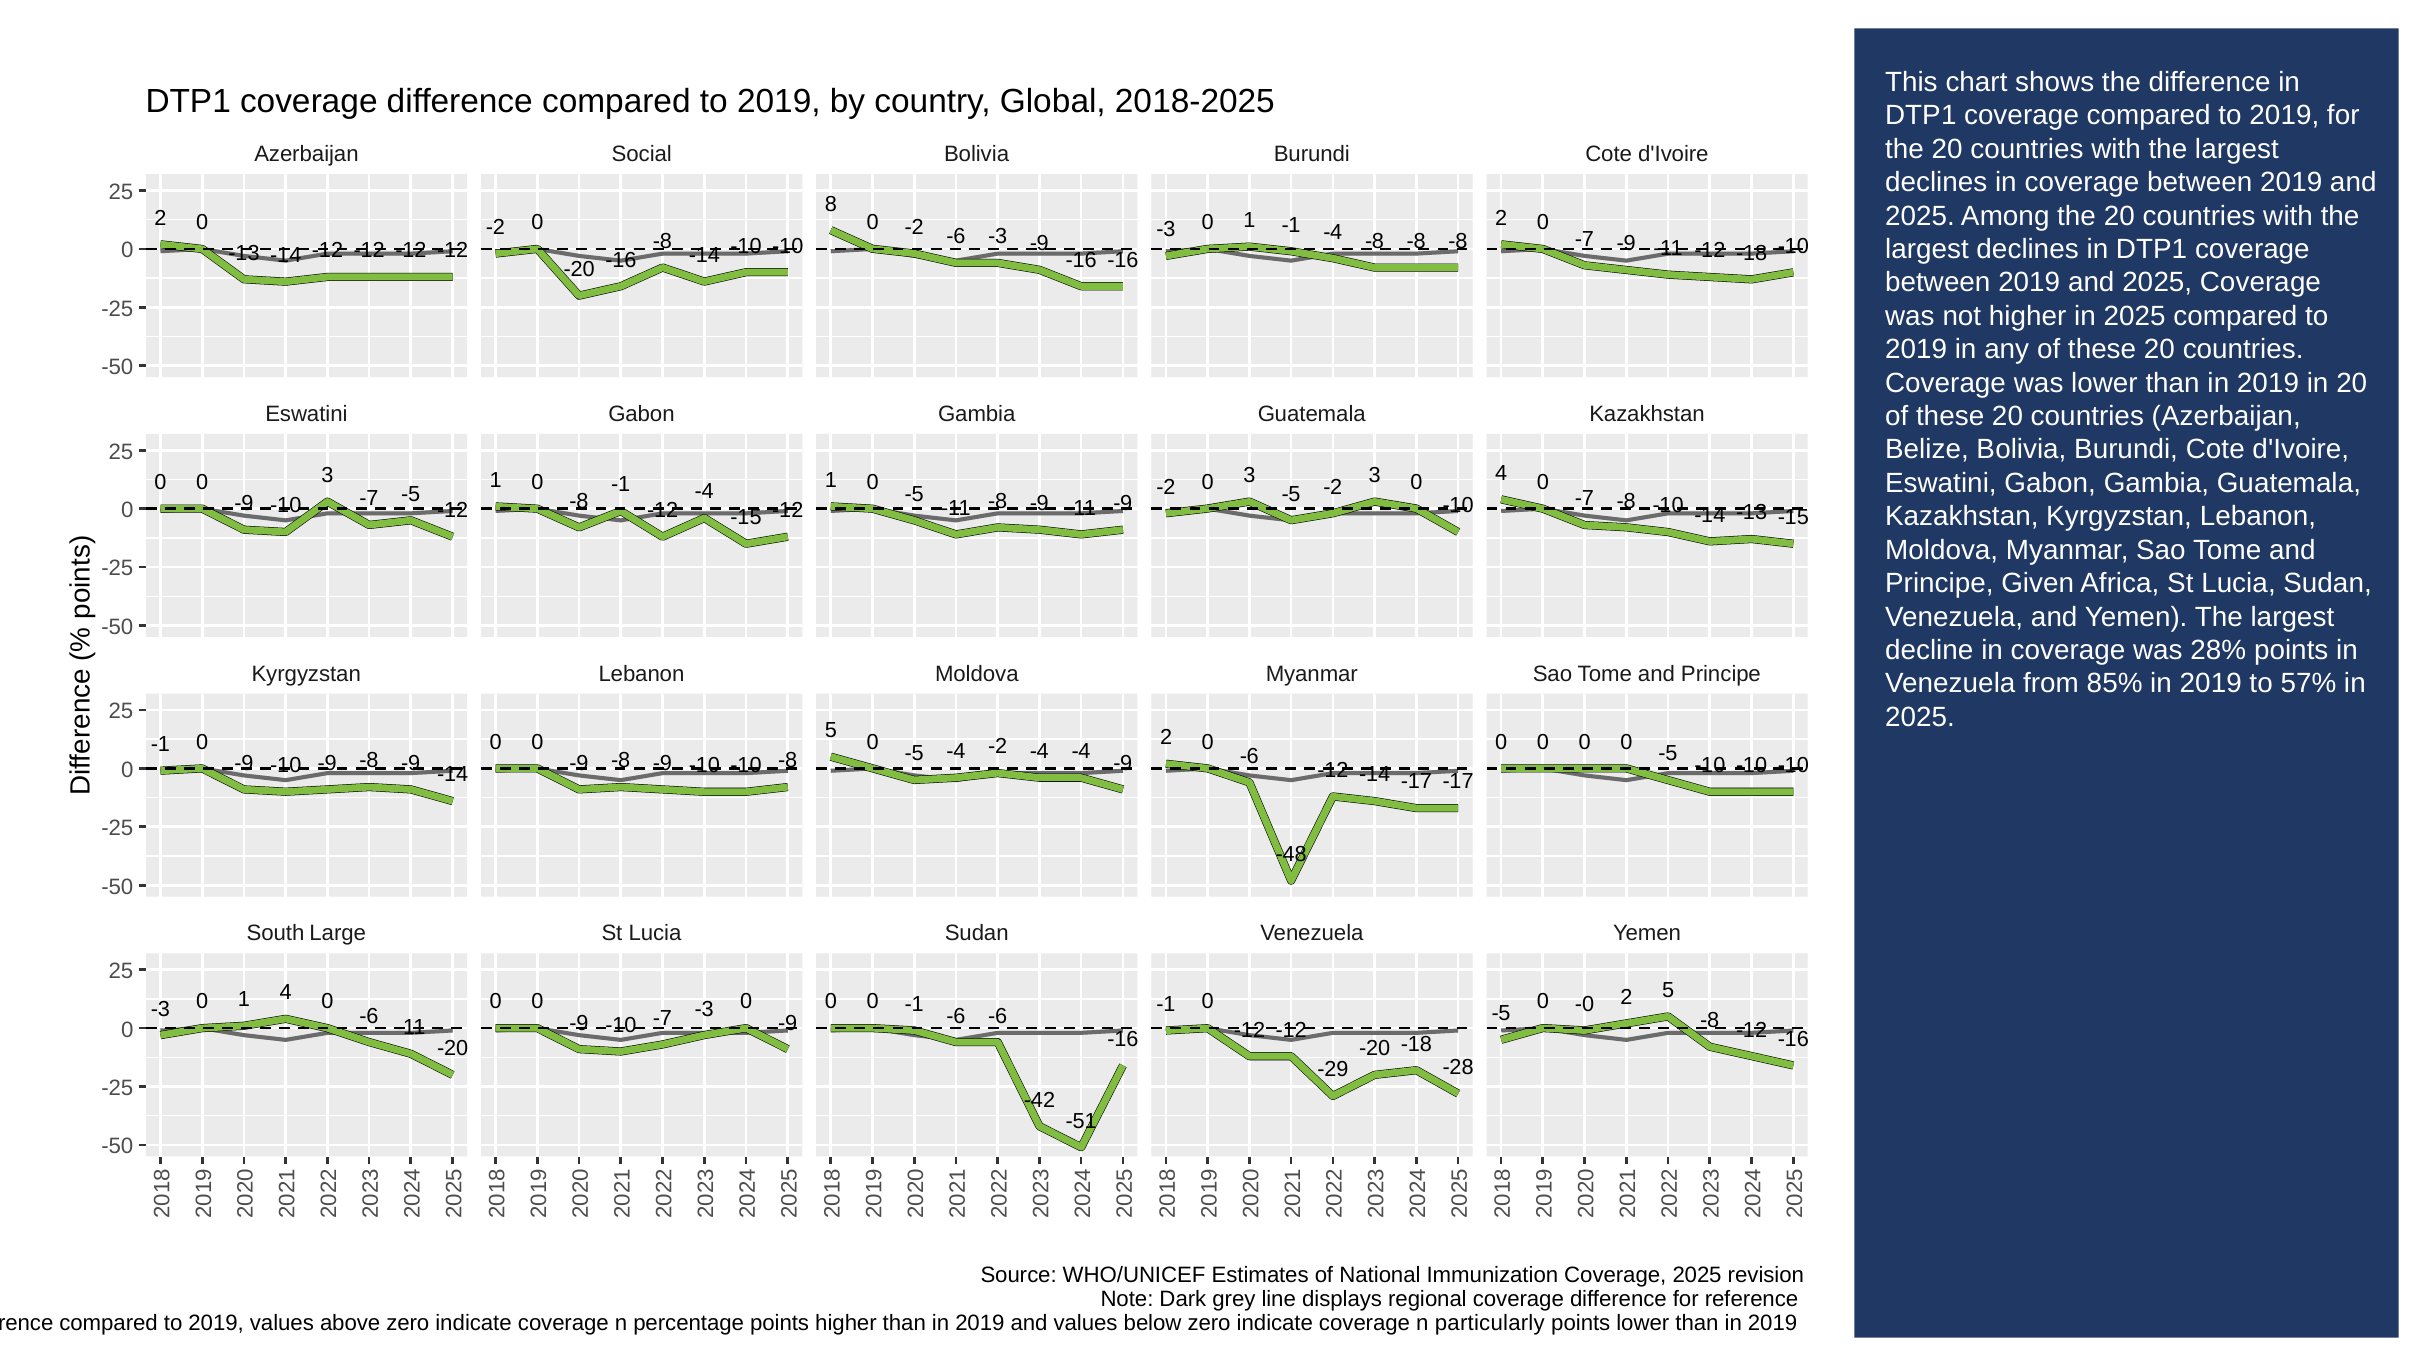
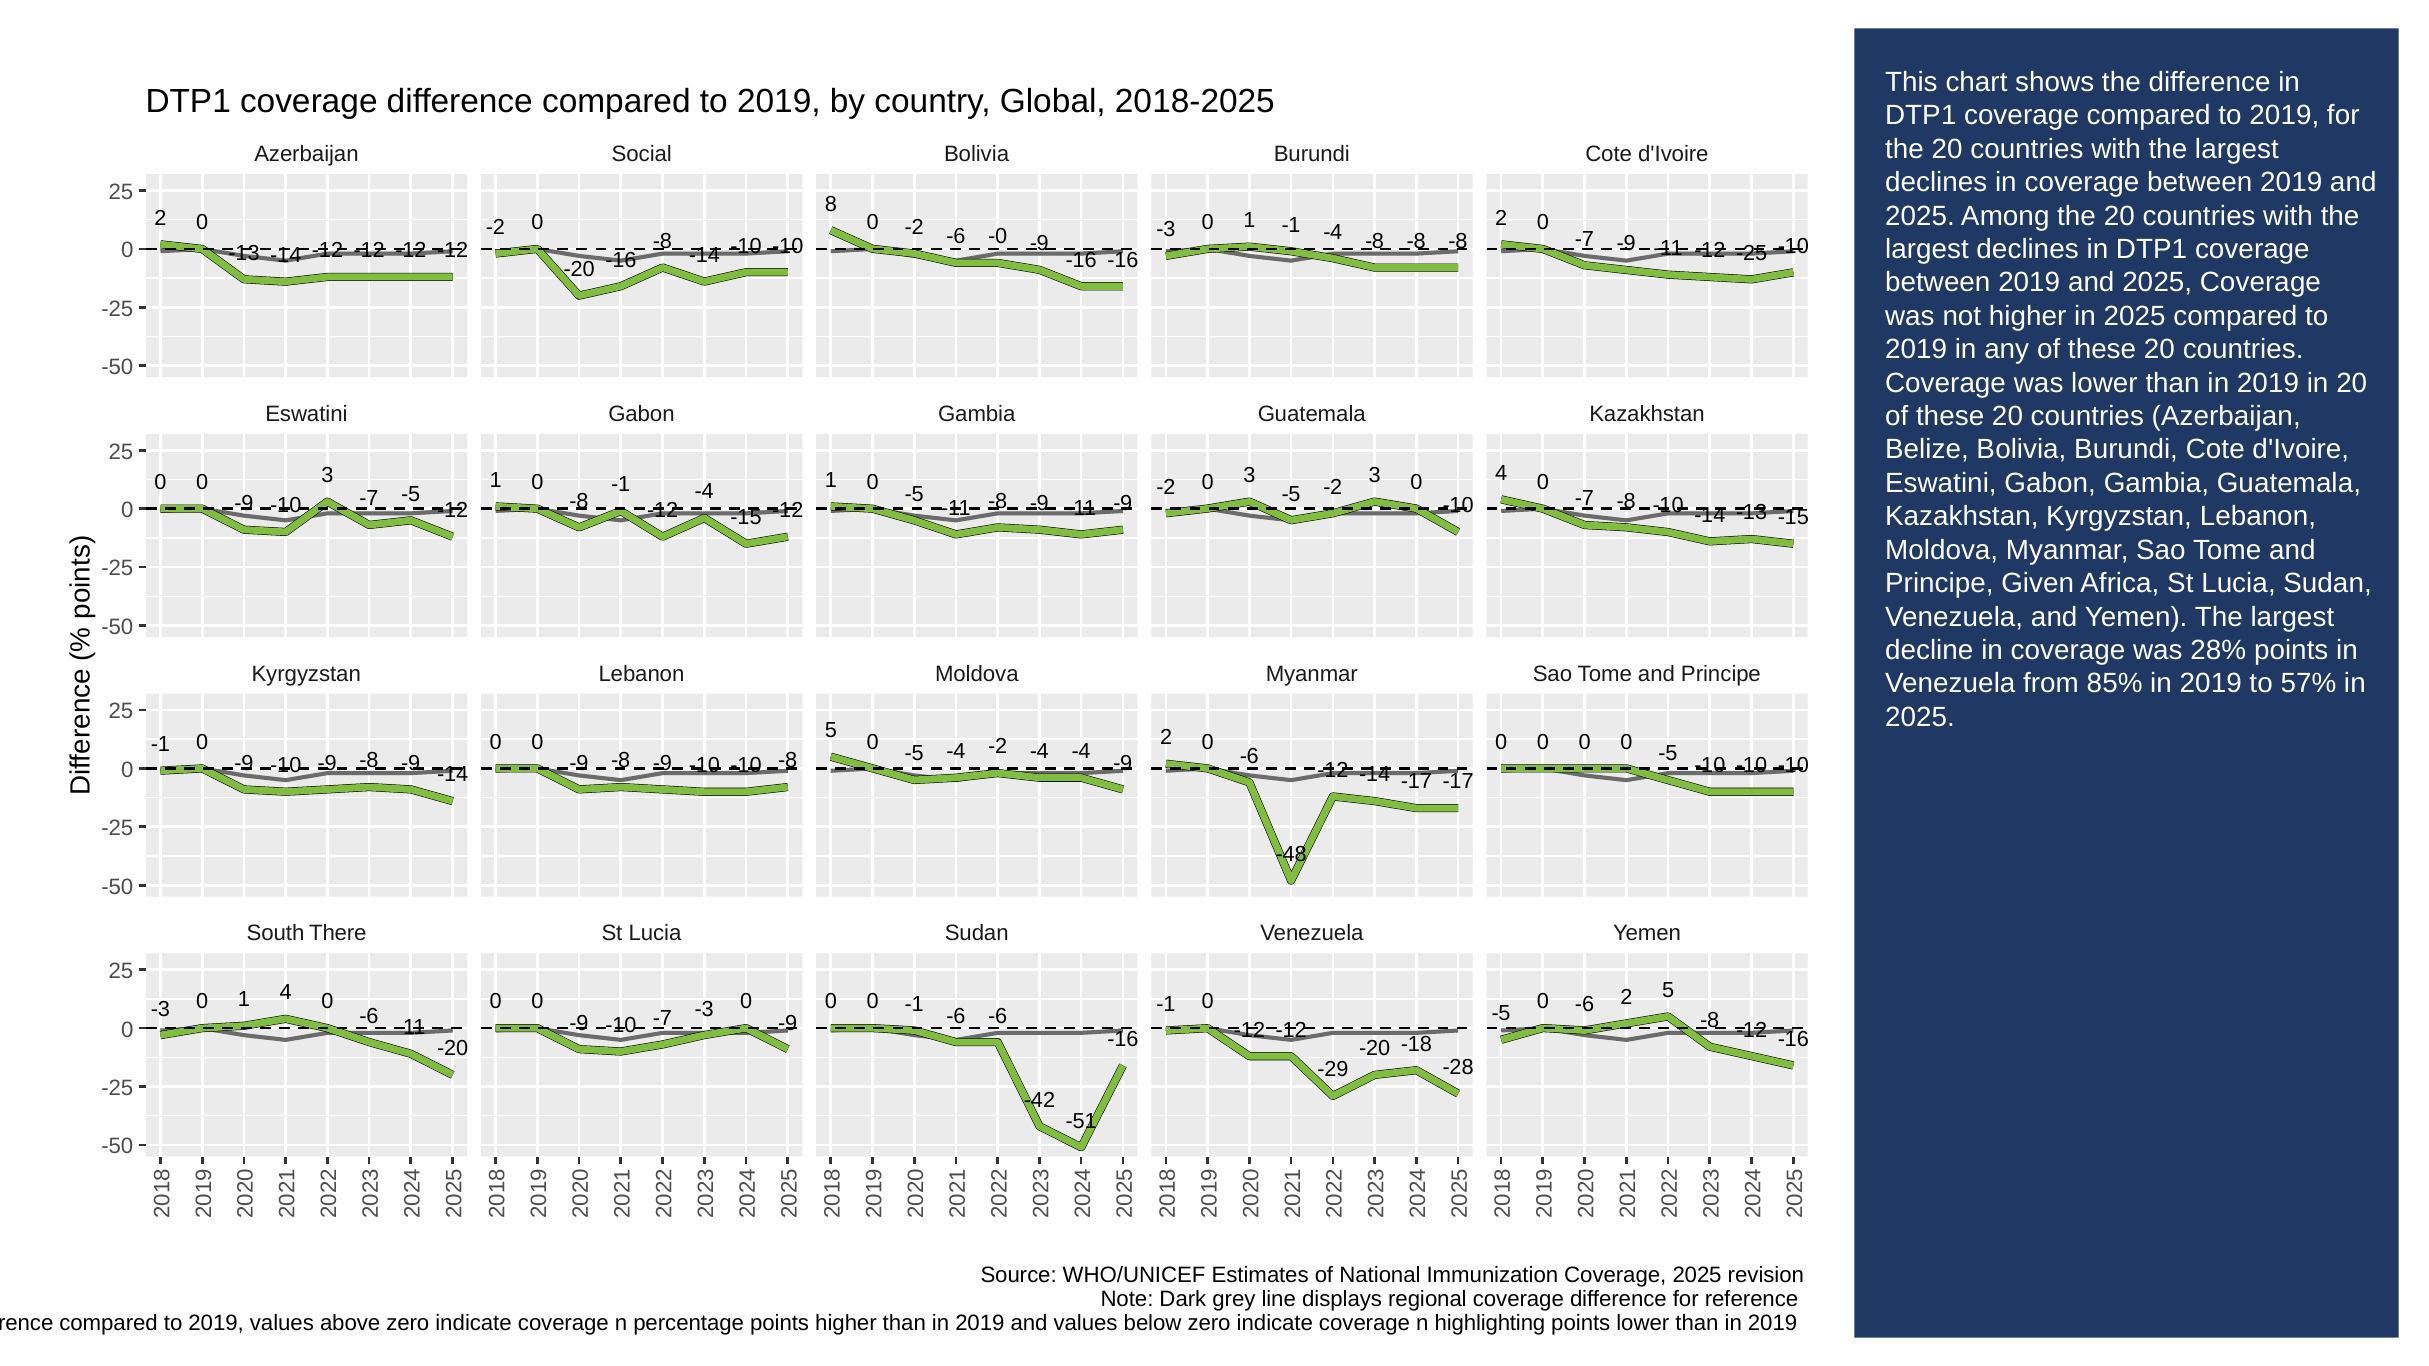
-6 -3: -3 -> -0
-12 -18: -18 -> -25
Large: Large -> There
-0 at (1585, 1004): -0 -> -6
particularly: particularly -> highlighting
